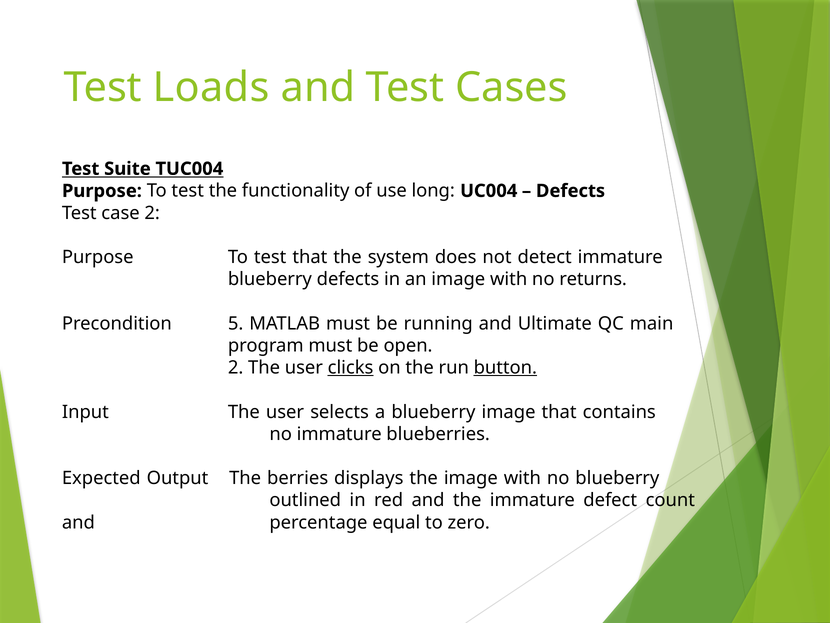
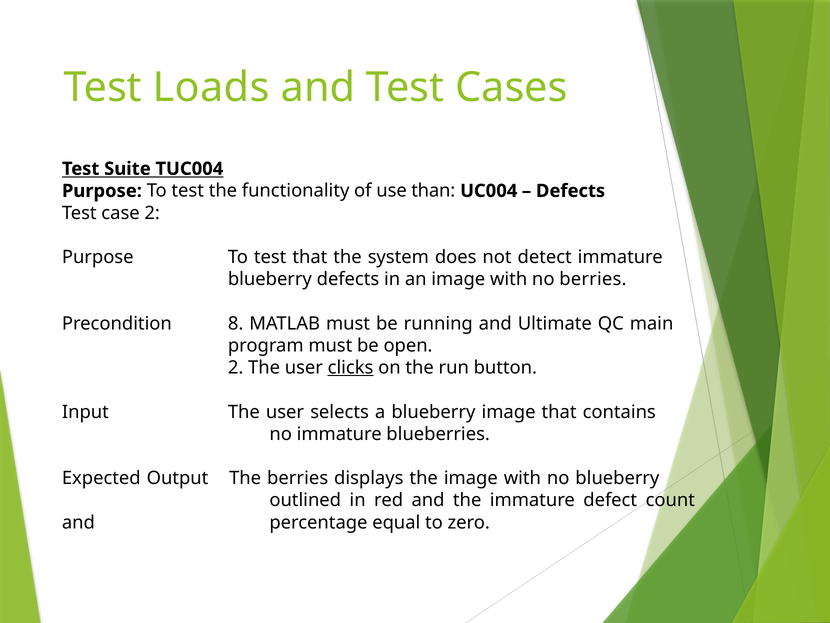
long: long -> than
no returns: returns -> berries
5: 5 -> 8
button underline: present -> none
